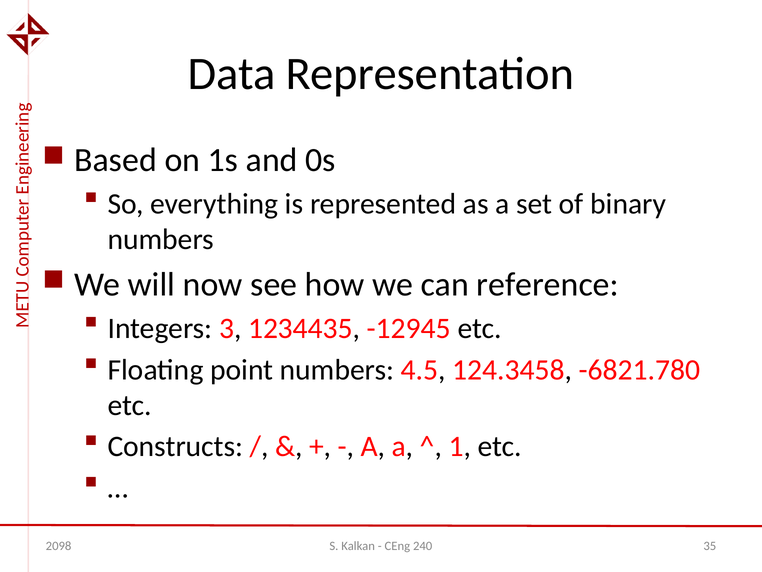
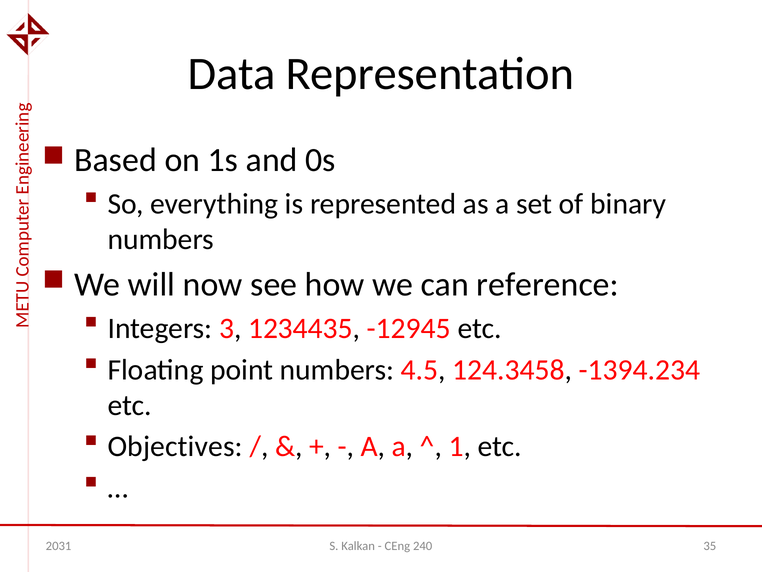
-6821.780: -6821.780 -> -1394.234
Constructs: Constructs -> Objectives
2098: 2098 -> 2031
